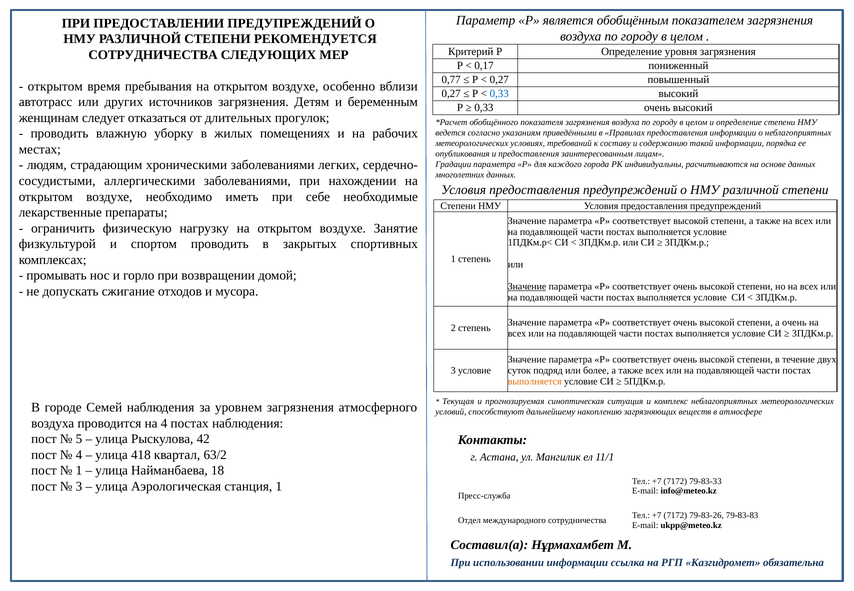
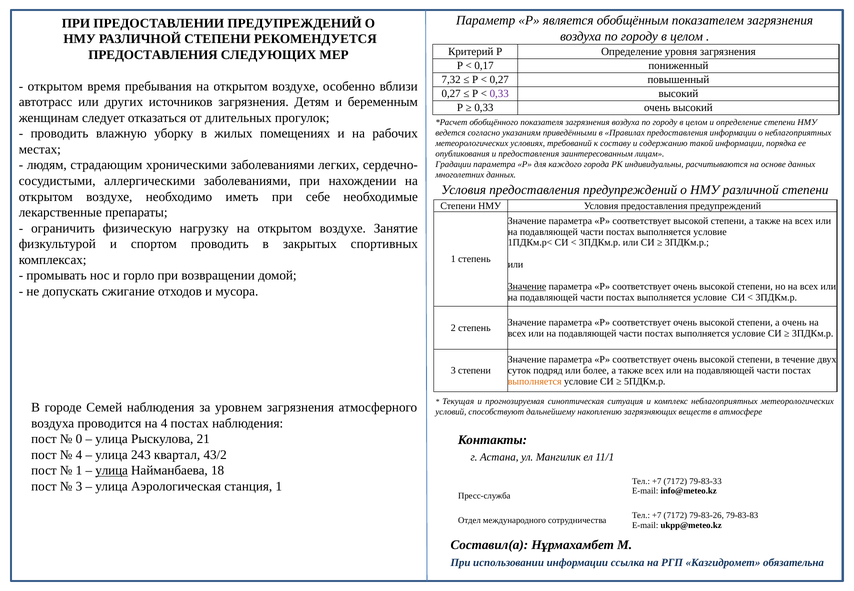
СОТРУДНИЧЕСТВА at (153, 55): СОТРУДНИЧЕСТВА -> ПРЕДОСТАВЛЕНИЯ
0,77: 0,77 -> 7,32
0,33 at (499, 94) colour: blue -> purple
3 условие: условие -> степени
5: 5 -> 0
42: 42 -> 21
418: 418 -> 243
63/2: 63/2 -> 43/2
улица at (112, 471) underline: none -> present
